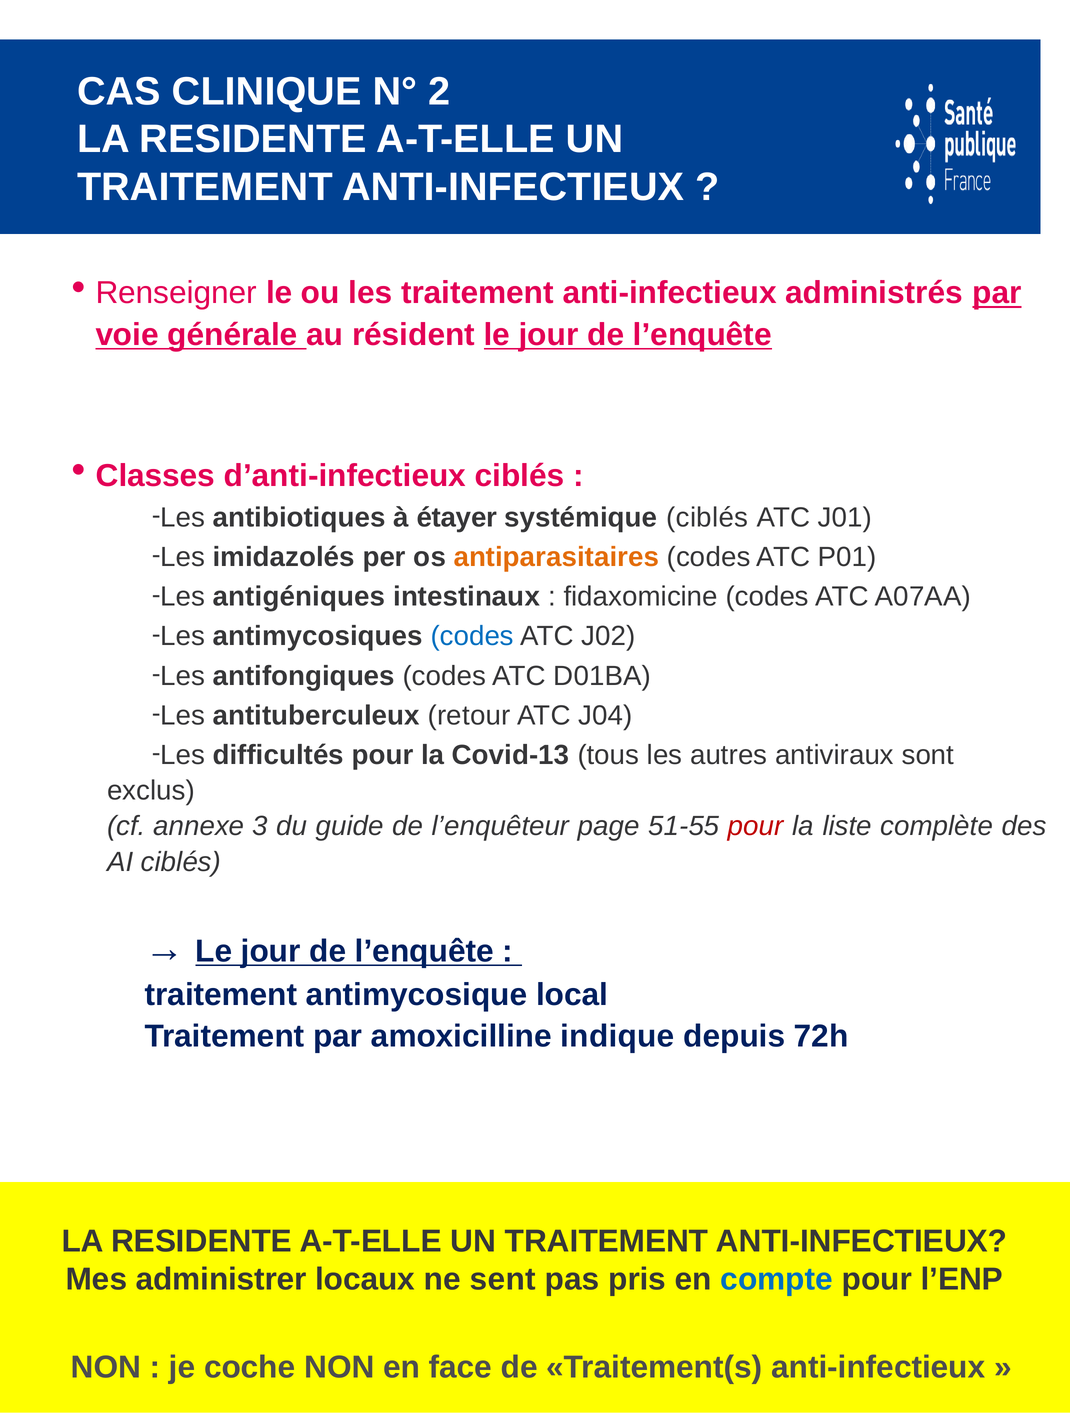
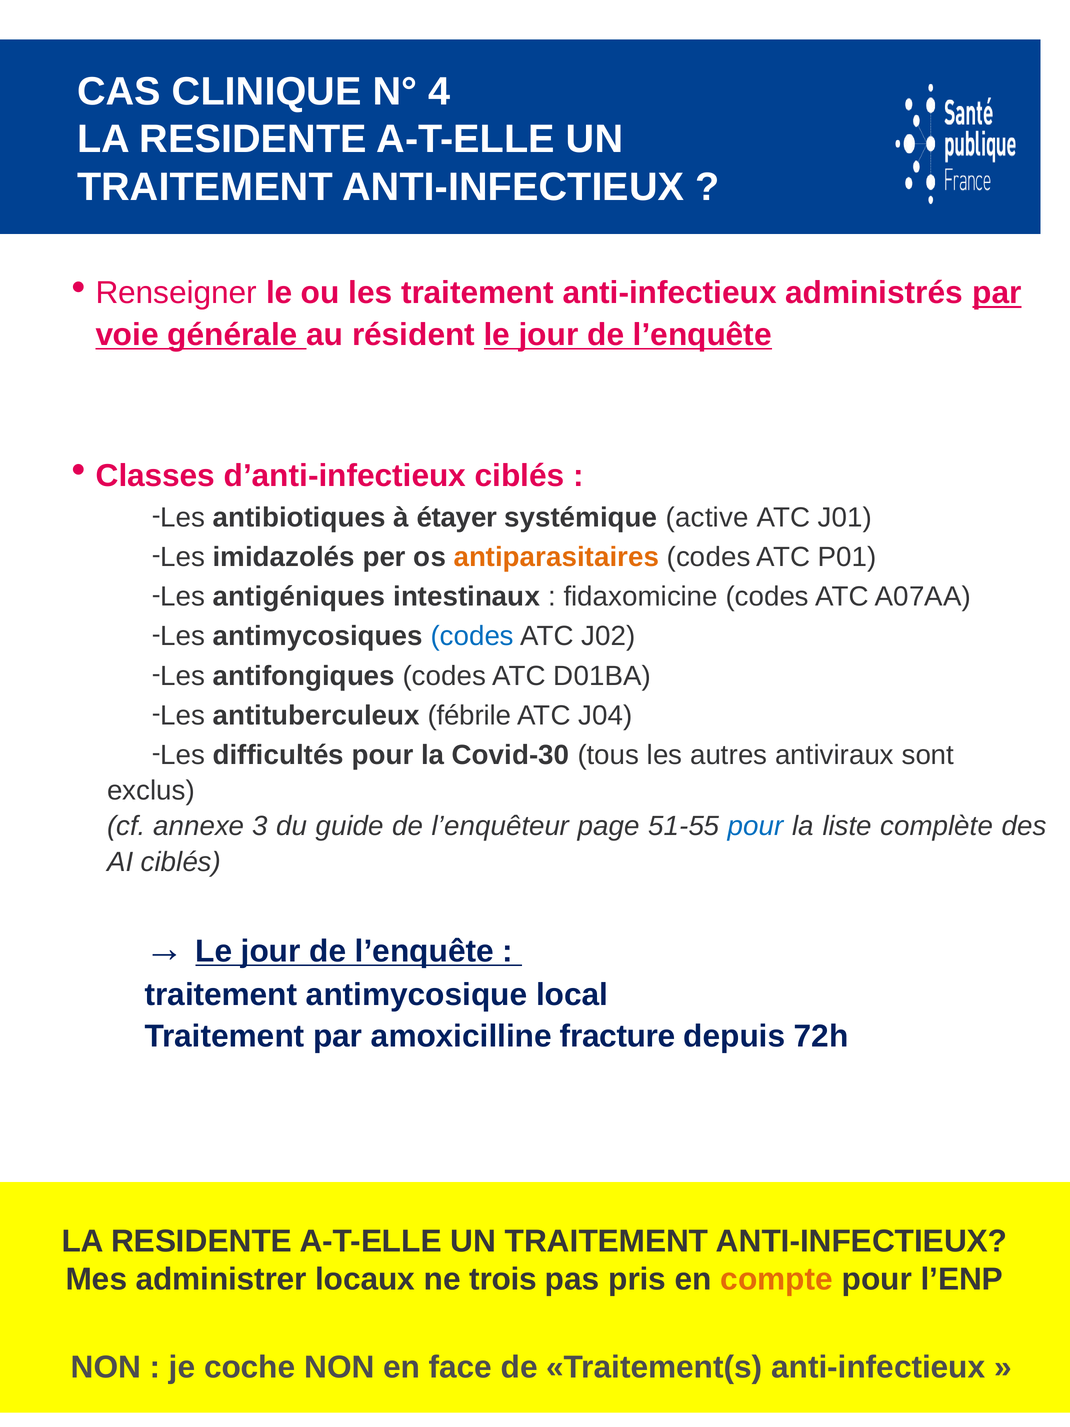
2: 2 -> 4
systémique ciblés: ciblés -> active
retour: retour -> fébrile
Covid-13: Covid-13 -> Covid-30
pour at (756, 826) colour: red -> blue
indique: indique -> fracture
sent: sent -> trois
compte colour: blue -> orange
